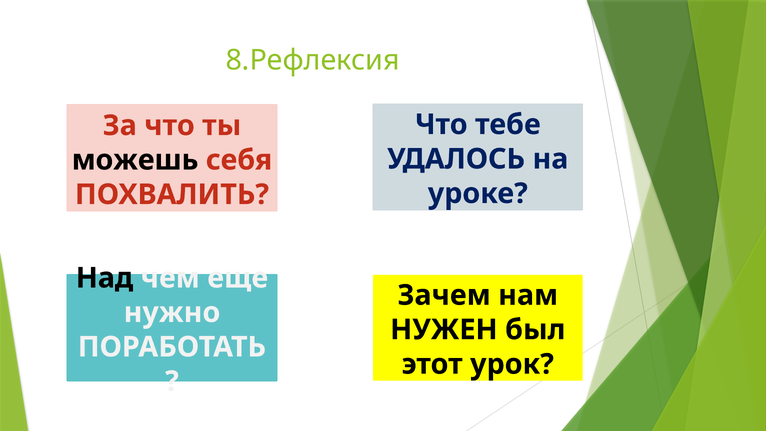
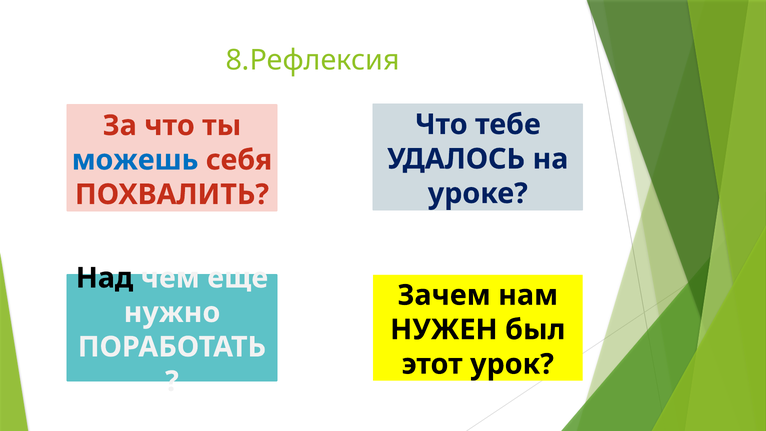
можешь colour: black -> blue
